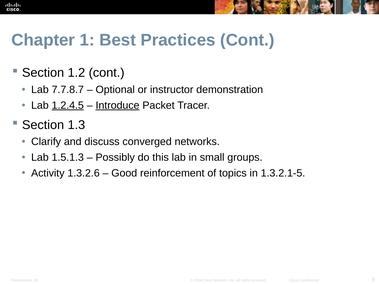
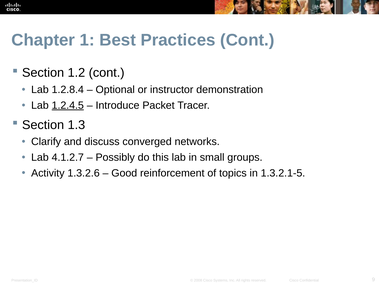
7.7.8.7: 7.7.8.7 -> 1.2.8.4
Introduce underline: present -> none
1.5.1.3: 1.5.1.3 -> 4.1.2.7
